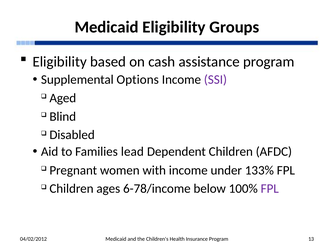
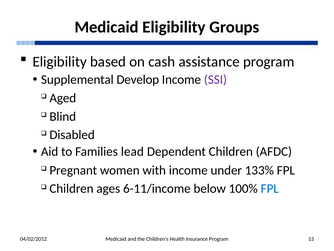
Options: Options -> Develop
6-78/income: 6-78/income -> 6-11/income
FPL at (270, 188) colour: purple -> blue
